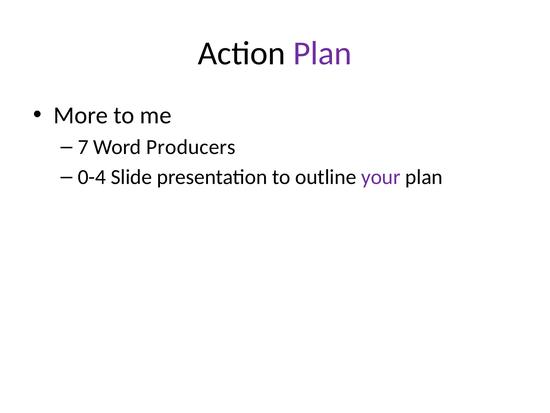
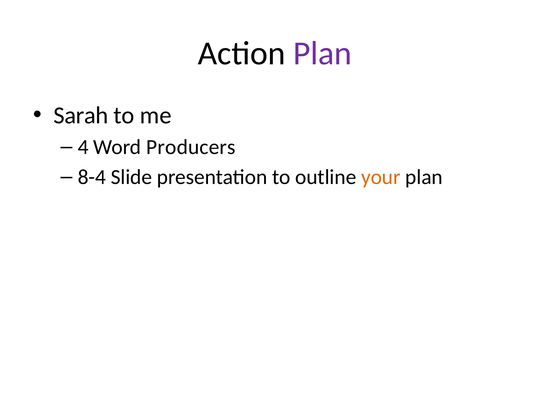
More: More -> Sarah
7: 7 -> 4
0-4: 0-4 -> 8-4
your colour: purple -> orange
